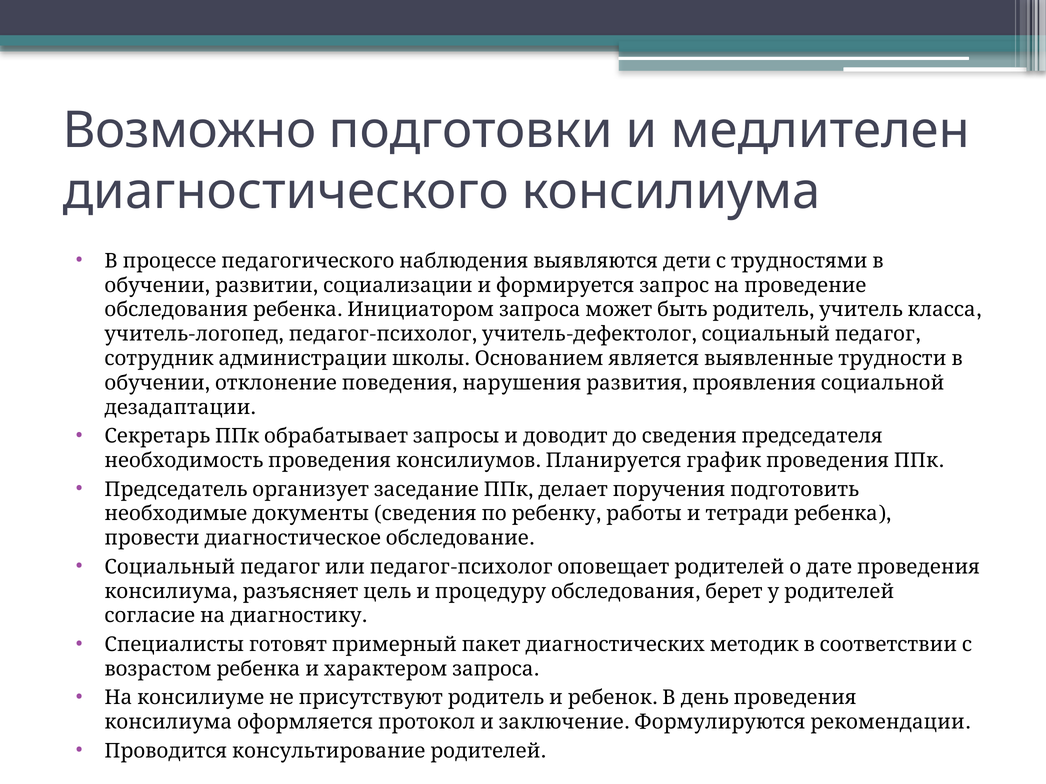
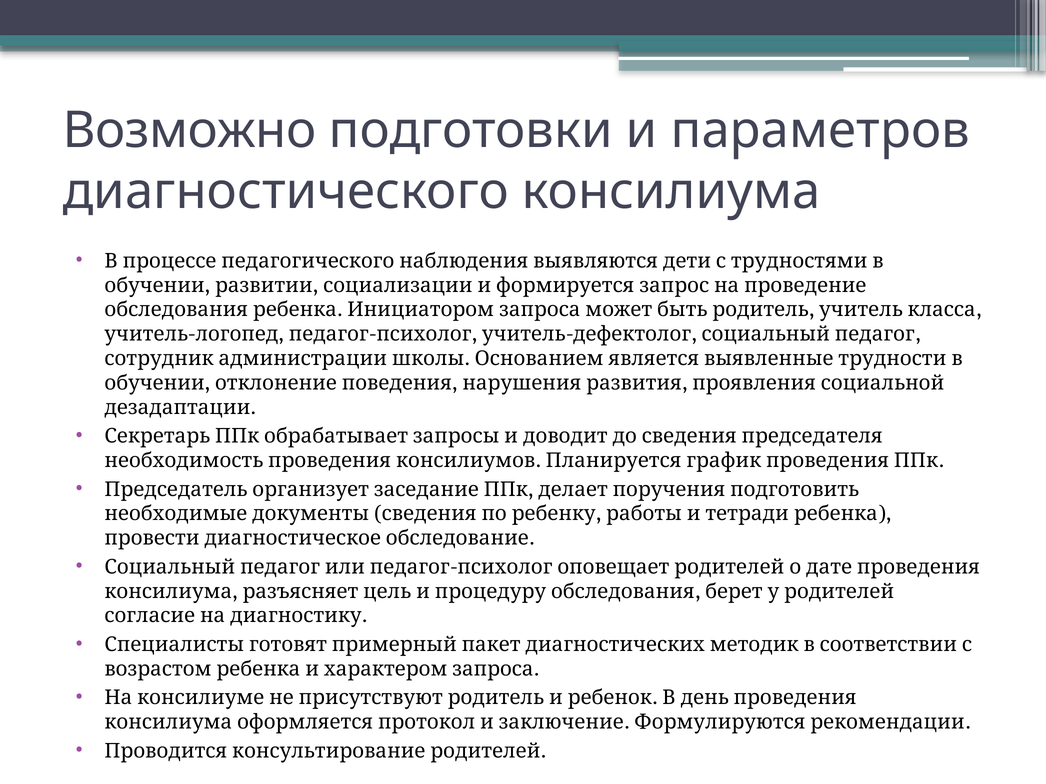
медлителен: медлителен -> параметров
